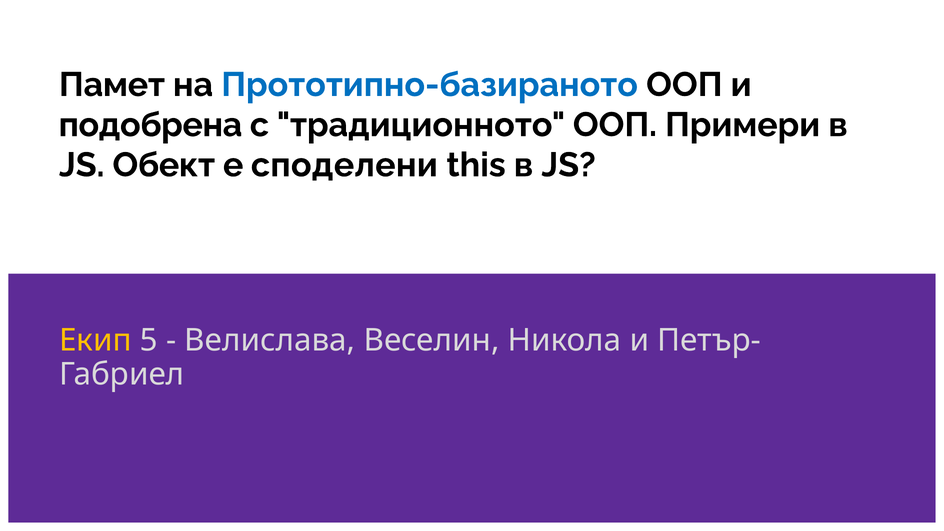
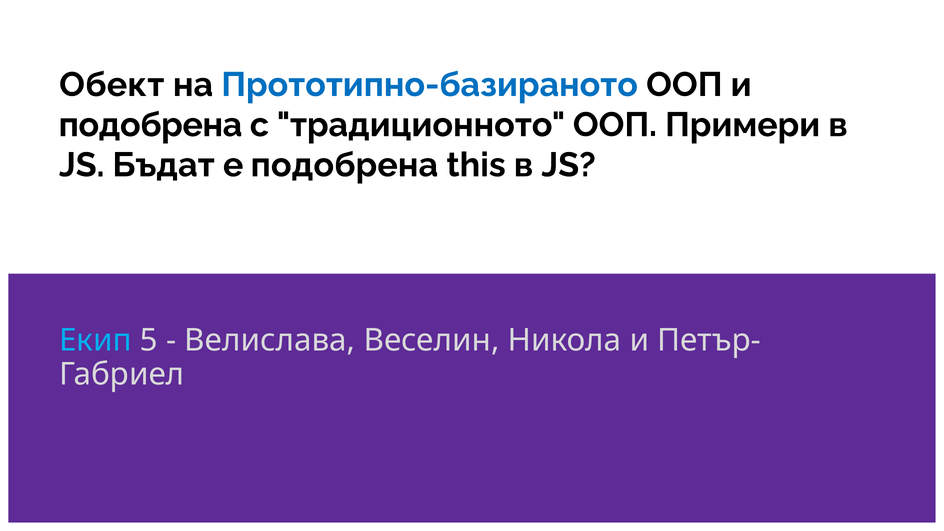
Памет: Памет -> Обект
Обект: Обект -> Бъдат
е споделени: споделени -> подобрена
Екип colour: yellow -> light blue
